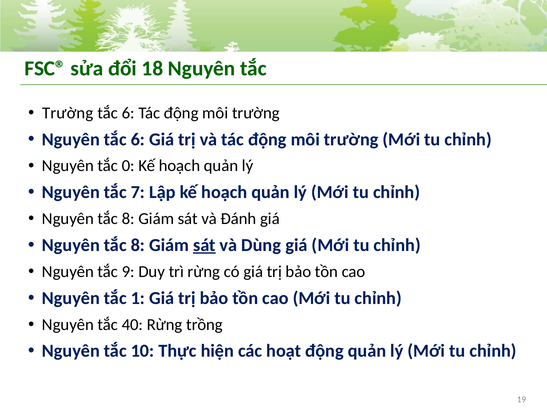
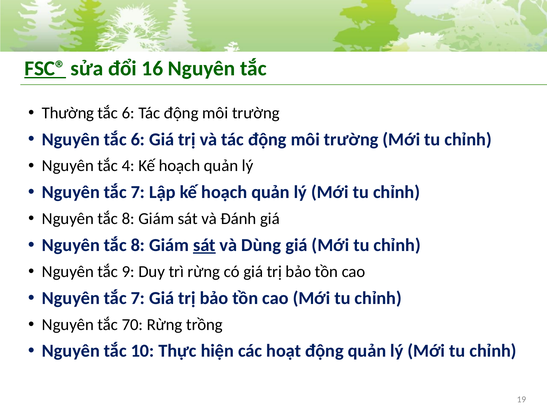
FSC® underline: none -> present
18: 18 -> 16
Trường at (68, 113): Trường -> Thường
0: 0 -> 4
1 at (138, 298): 1 -> 7
40: 40 -> 70
